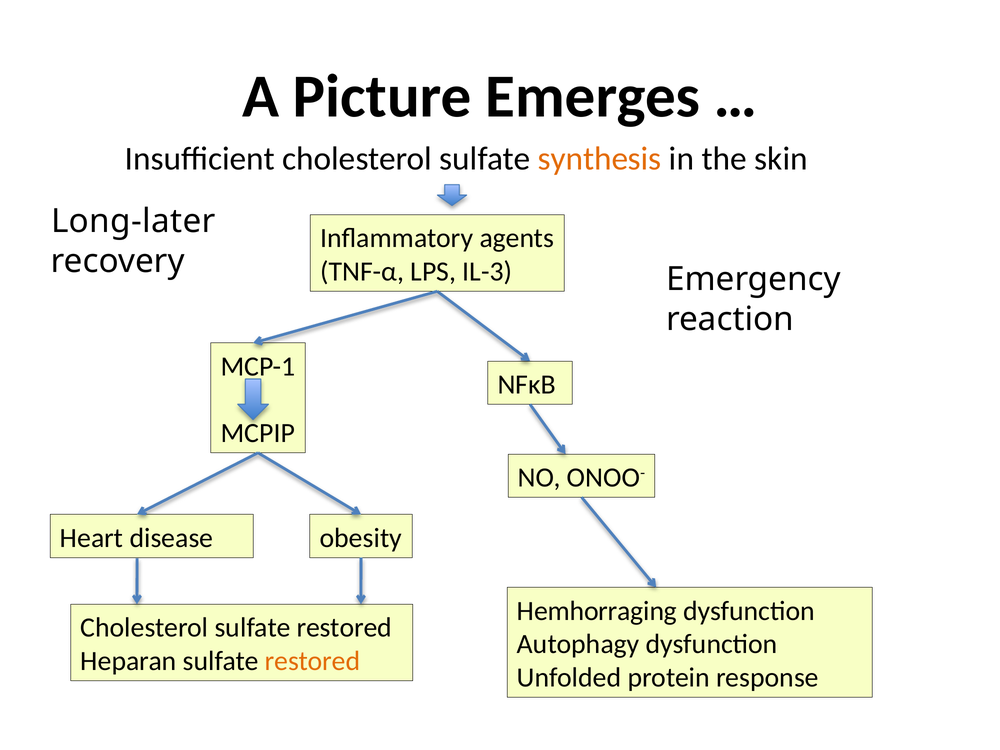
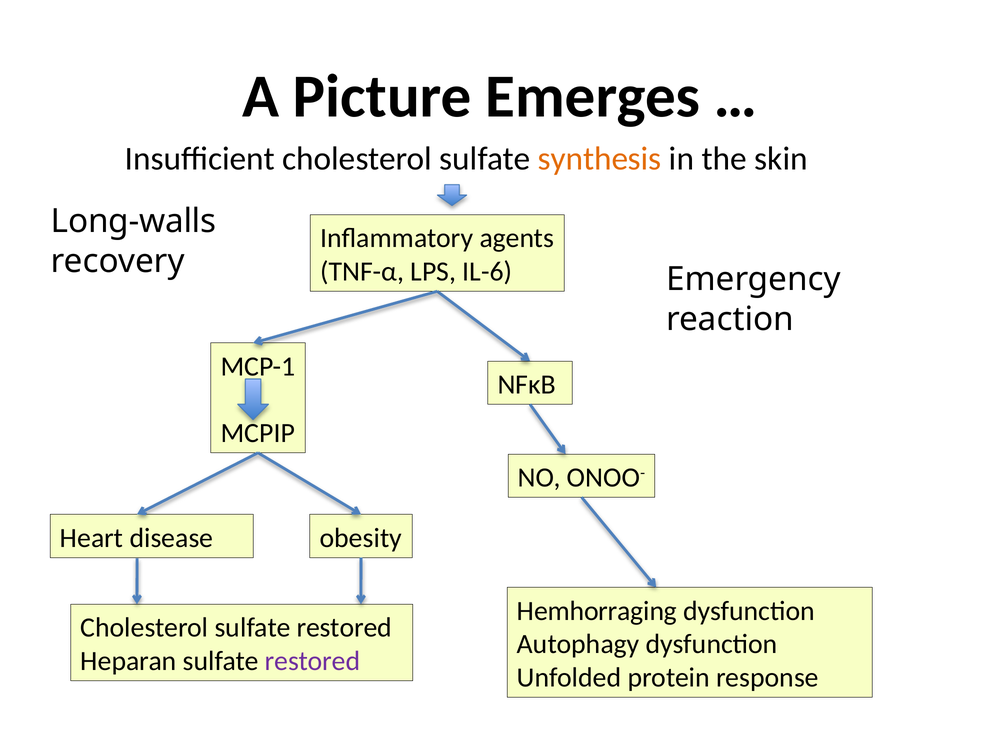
Long-later: Long-later -> Long-walls
IL-3: IL-3 -> IL-6
restored at (312, 661) colour: orange -> purple
